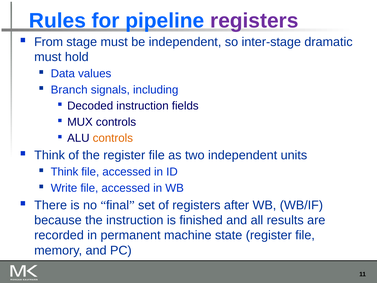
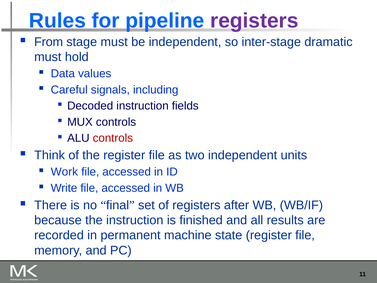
Branch: Branch -> Careful
controls at (113, 138) colour: orange -> red
Think at (64, 172): Think -> Work
